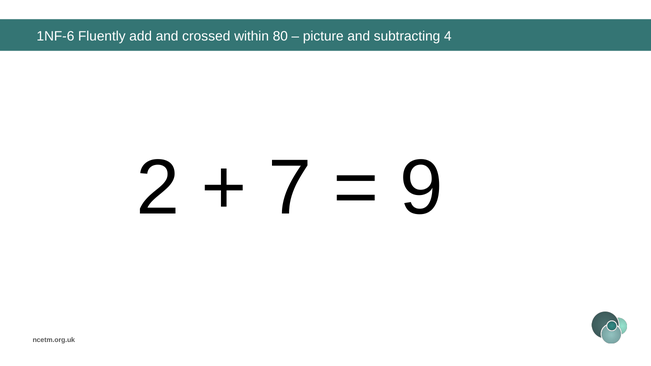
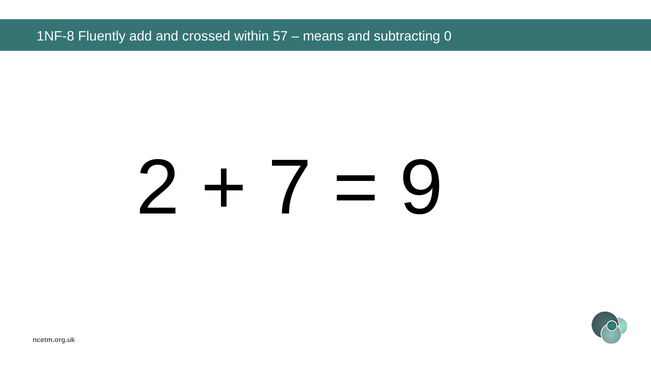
1NF-6: 1NF-6 -> 1NF-8
80: 80 -> 57
picture: picture -> means
4: 4 -> 0
